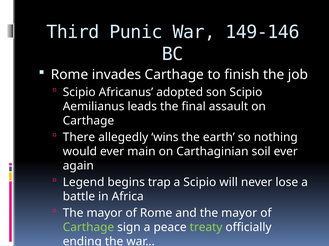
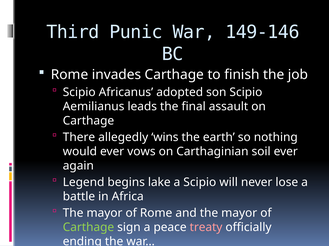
main: main -> vows
trap: trap -> lake
treaty colour: light green -> pink
